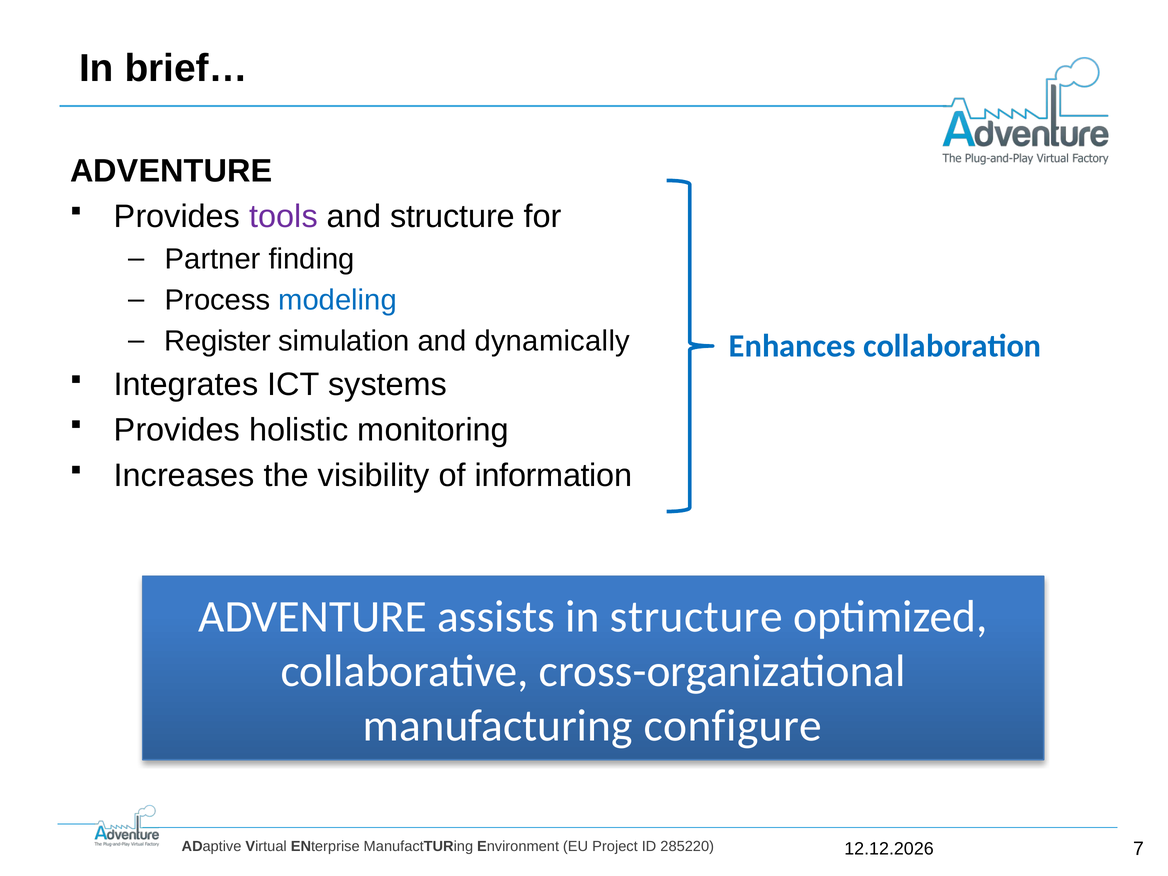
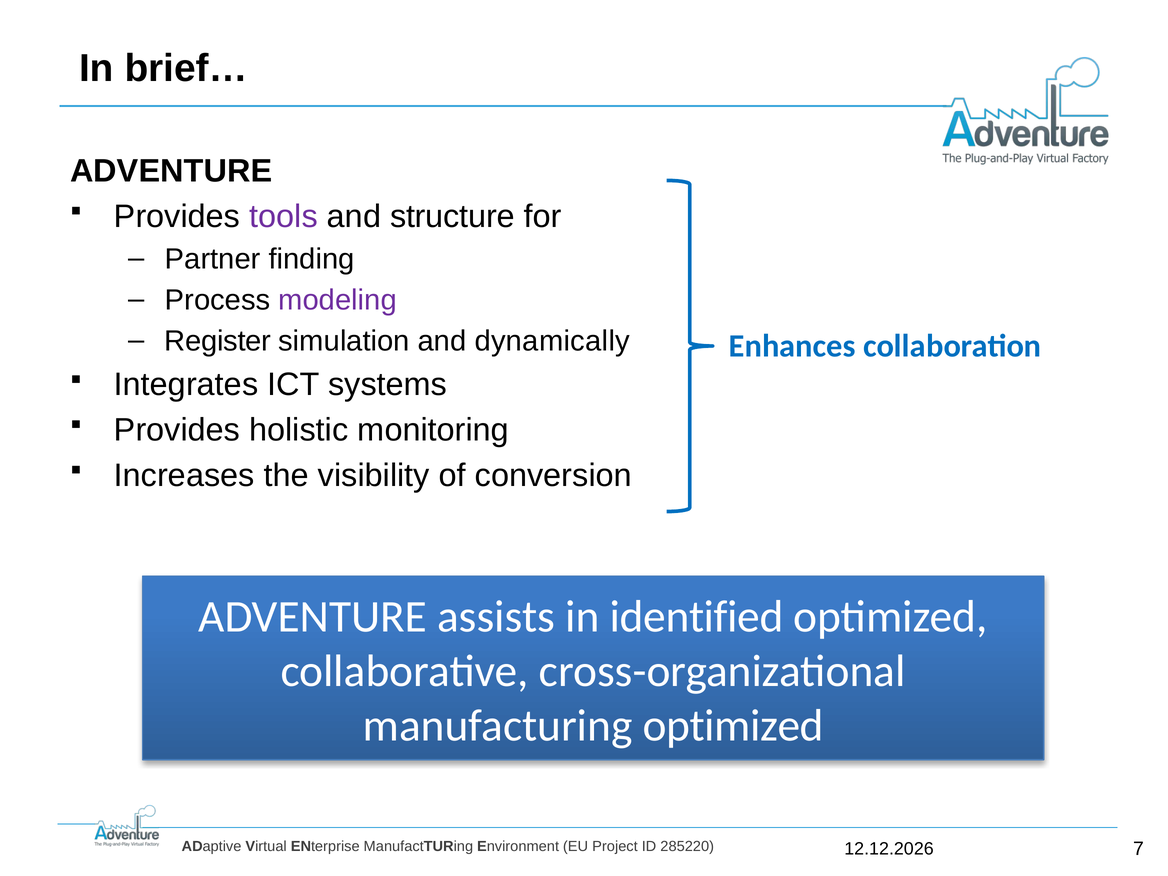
modeling colour: blue -> purple
information: information -> conversion
in structure: structure -> identified
manufacturing configure: configure -> optimized
